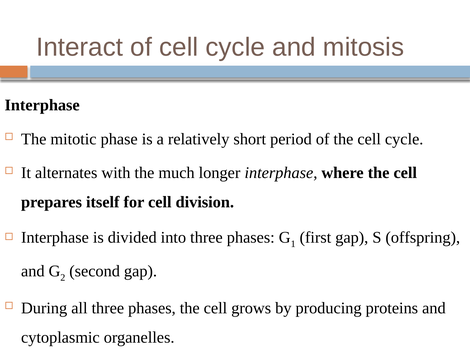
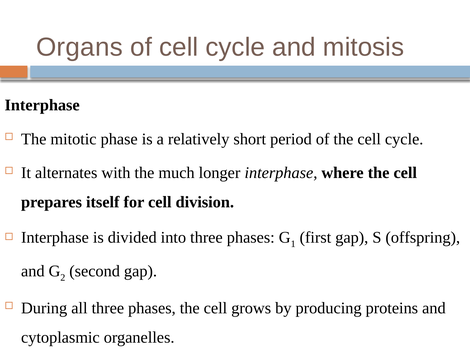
Interact: Interact -> Organs
